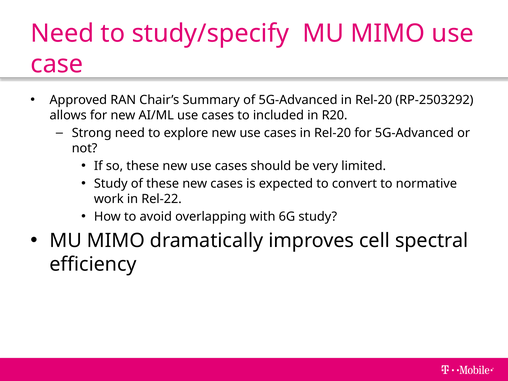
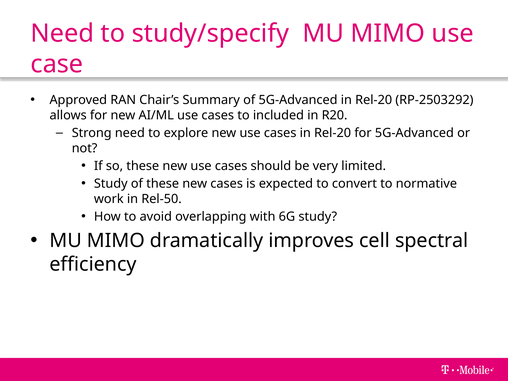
Rel-22: Rel-22 -> Rel-50
